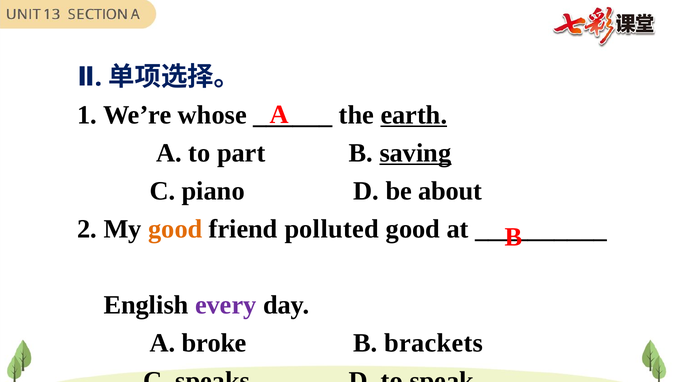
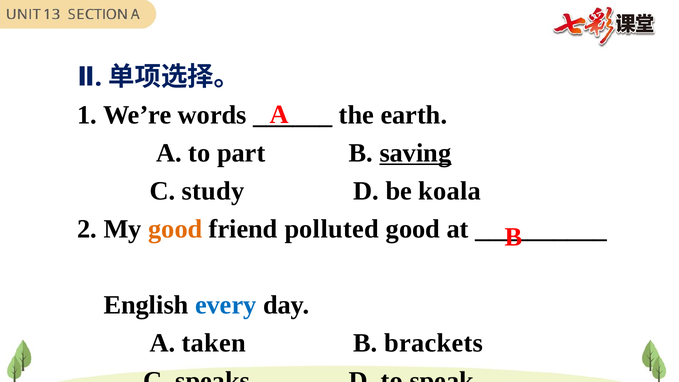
whose: whose -> words
earth underline: present -> none
piano: piano -> study
about: about -> koala
every colour: purple -> blue
broke: broke -> taken
